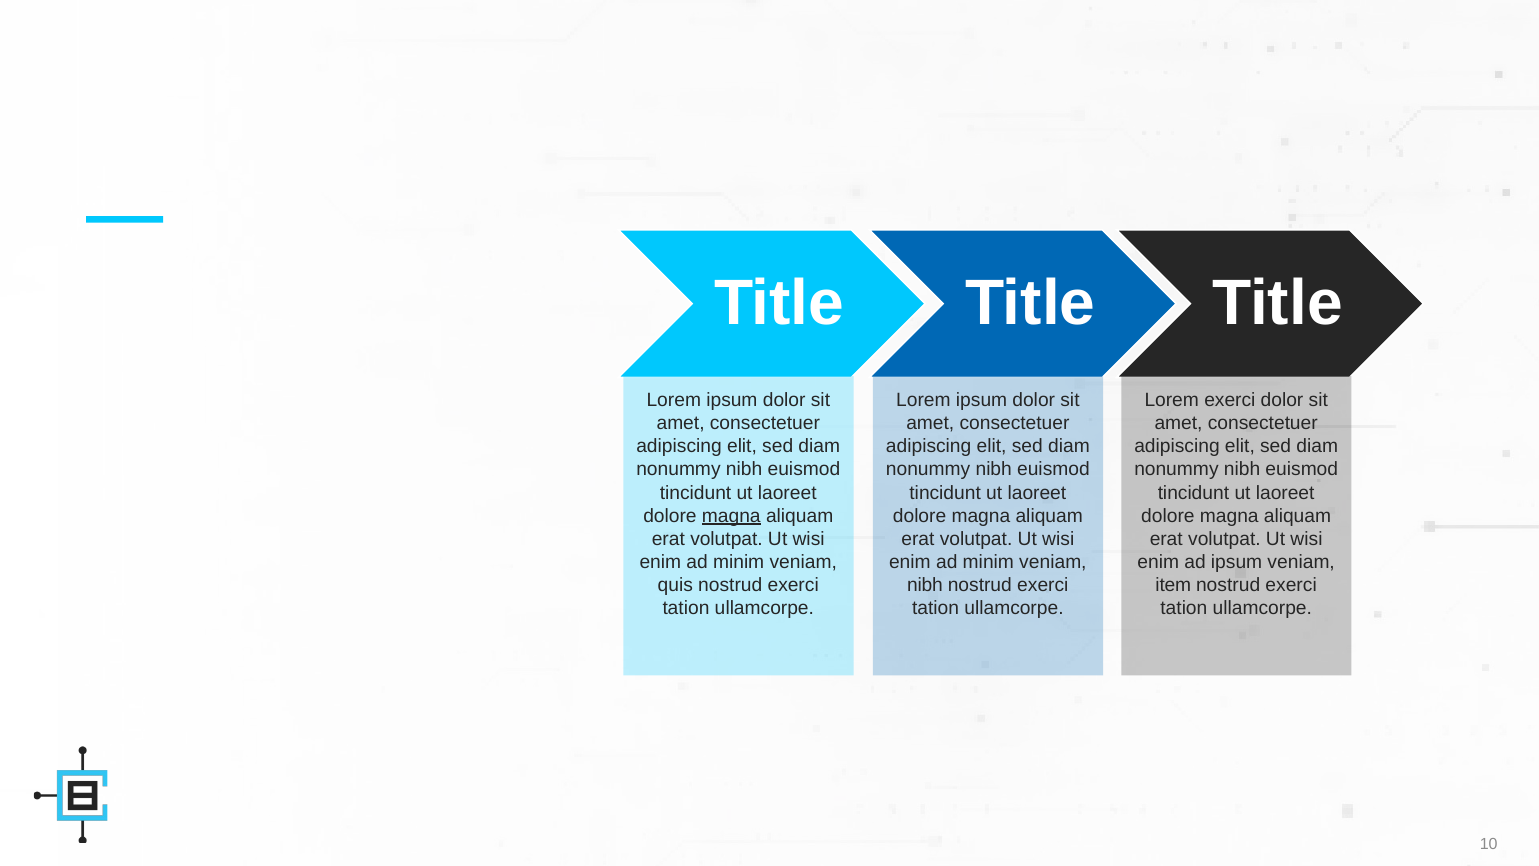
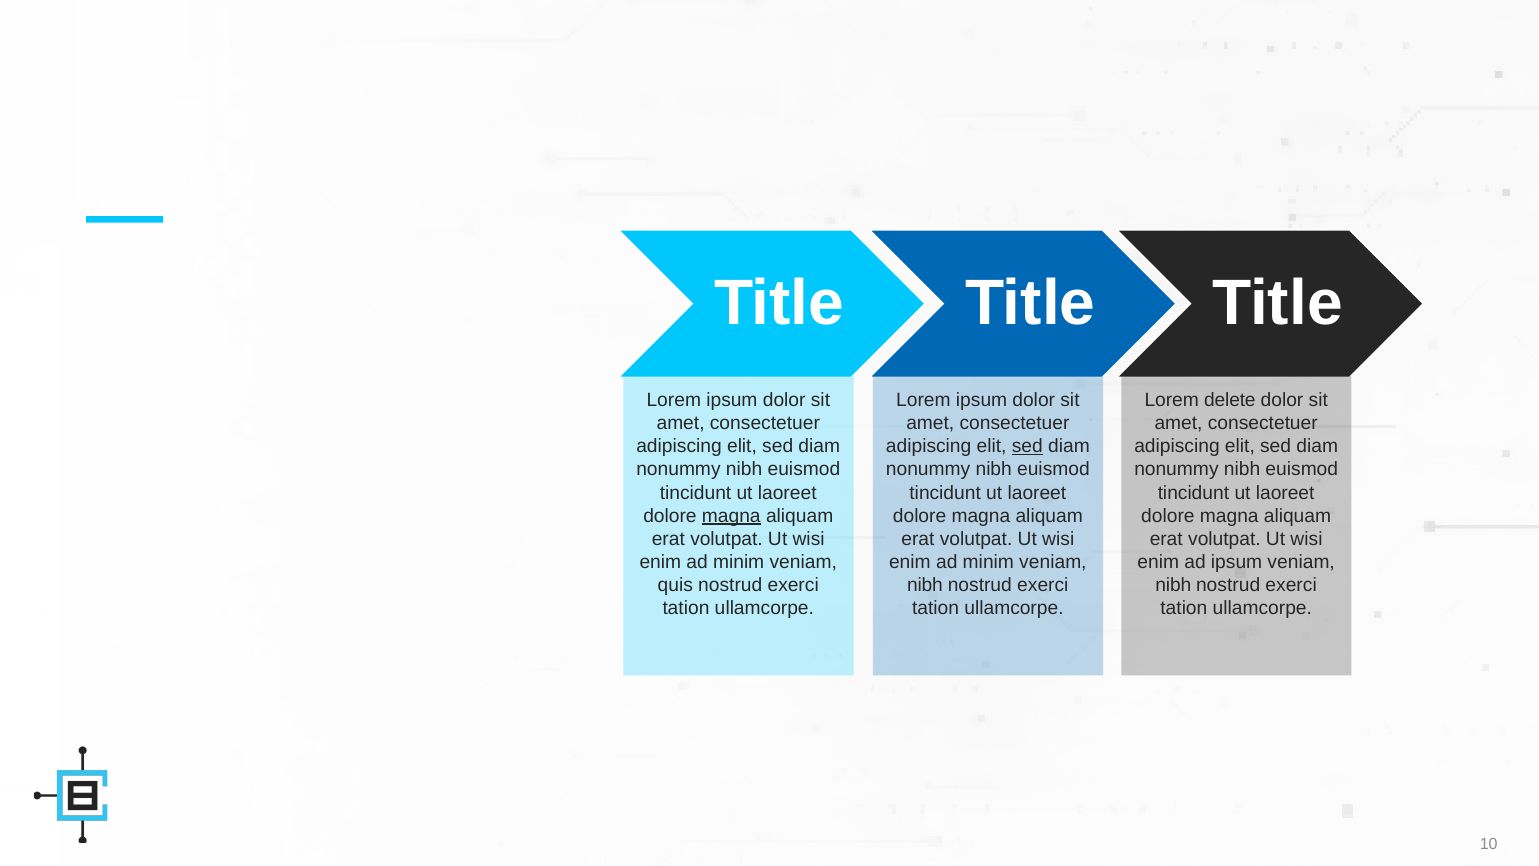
Lorem exerci: exerci -> delete
sed at (1027, 446) underline: none -> present
item at (1173, 585): item -> nibh
